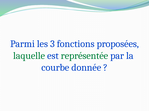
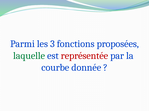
représentée colour: green -> red
